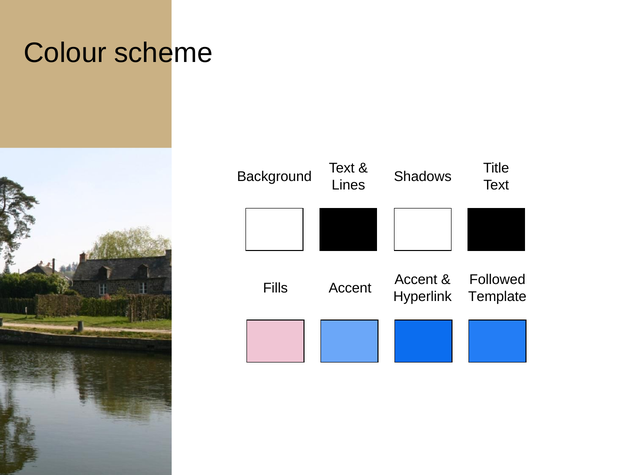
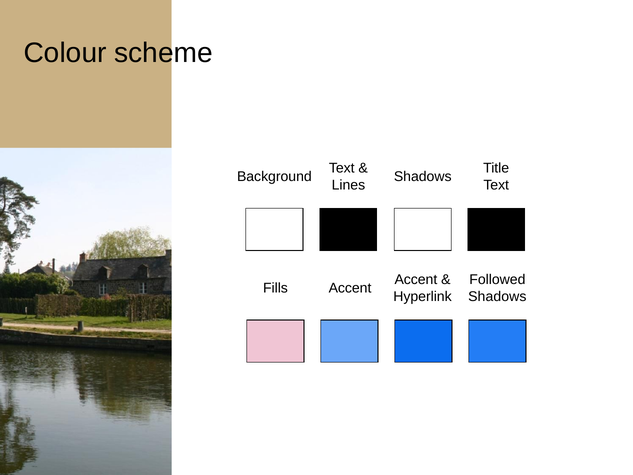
Template at (497, 296): Template -> Shadows
